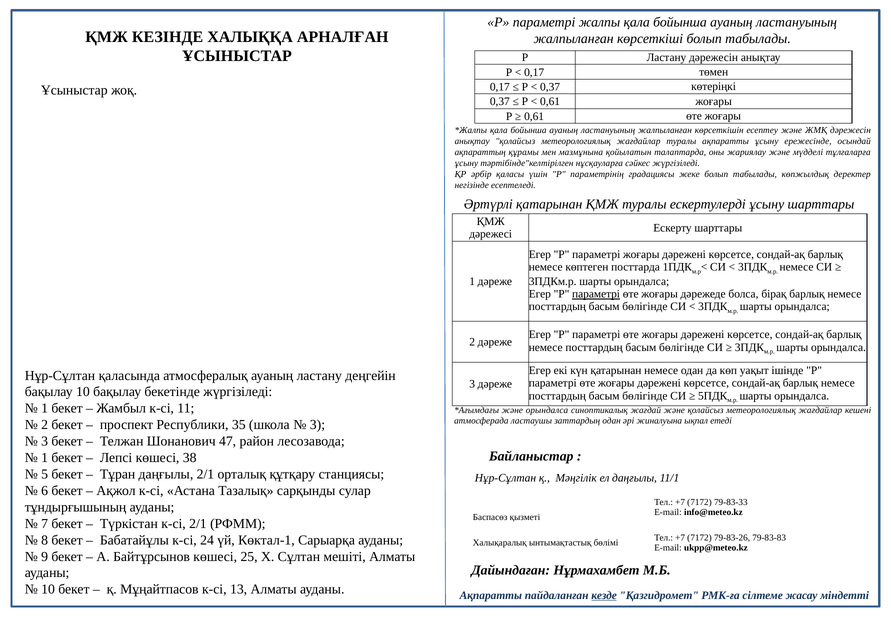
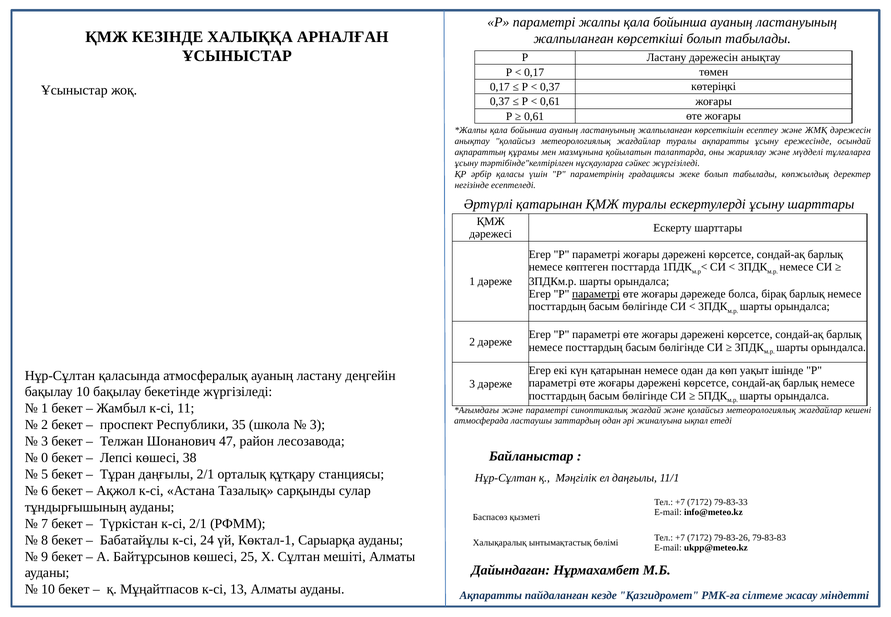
және орындалса: орындалса -> параметрі
1 at (45, 458): 1 -> 0
кезде underline: present -> none
